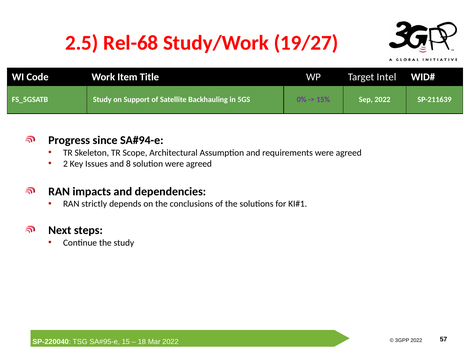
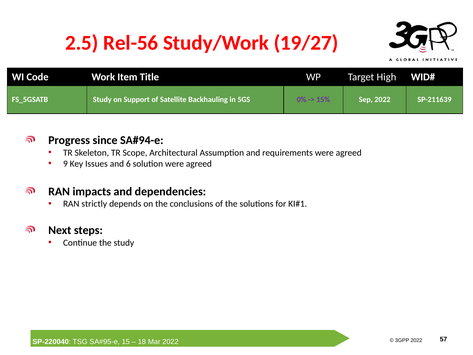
Rel-68: Rel-68 -> Rel-56
Intel: Intel -> High
2: 2 -> 9
8: 8 -> 6
